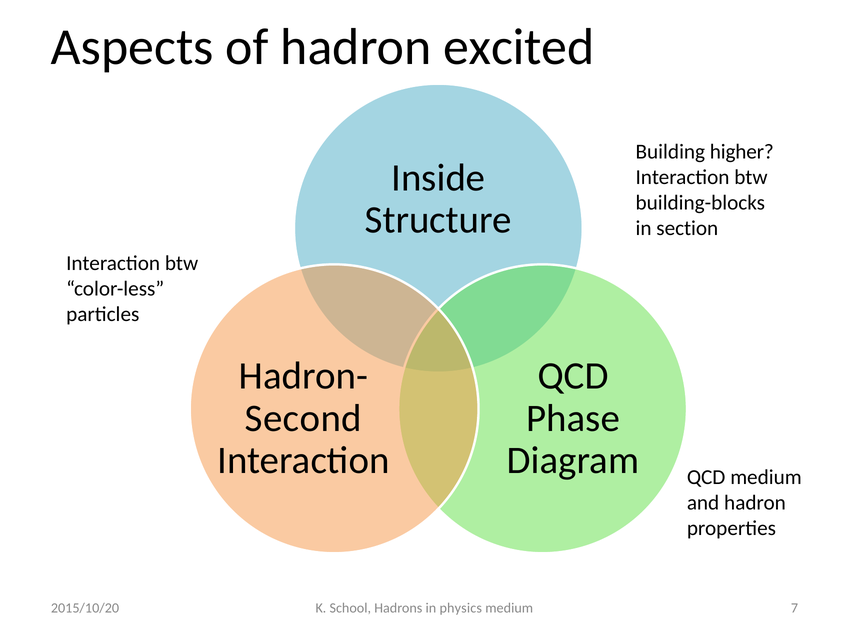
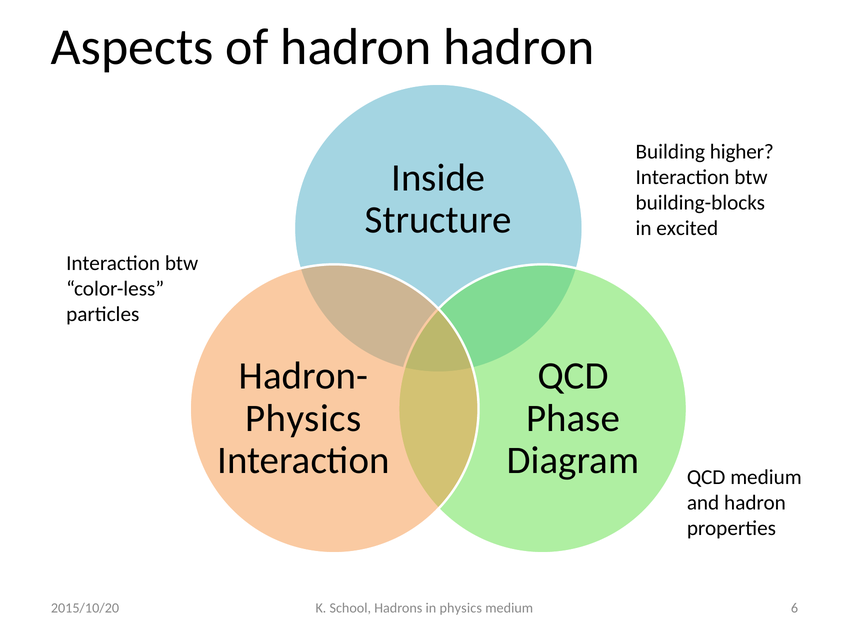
hadron excited: excited -> hadron
section: section -> excited
Second at (303, 418): Second -> Physics
7: 7 -> 6
